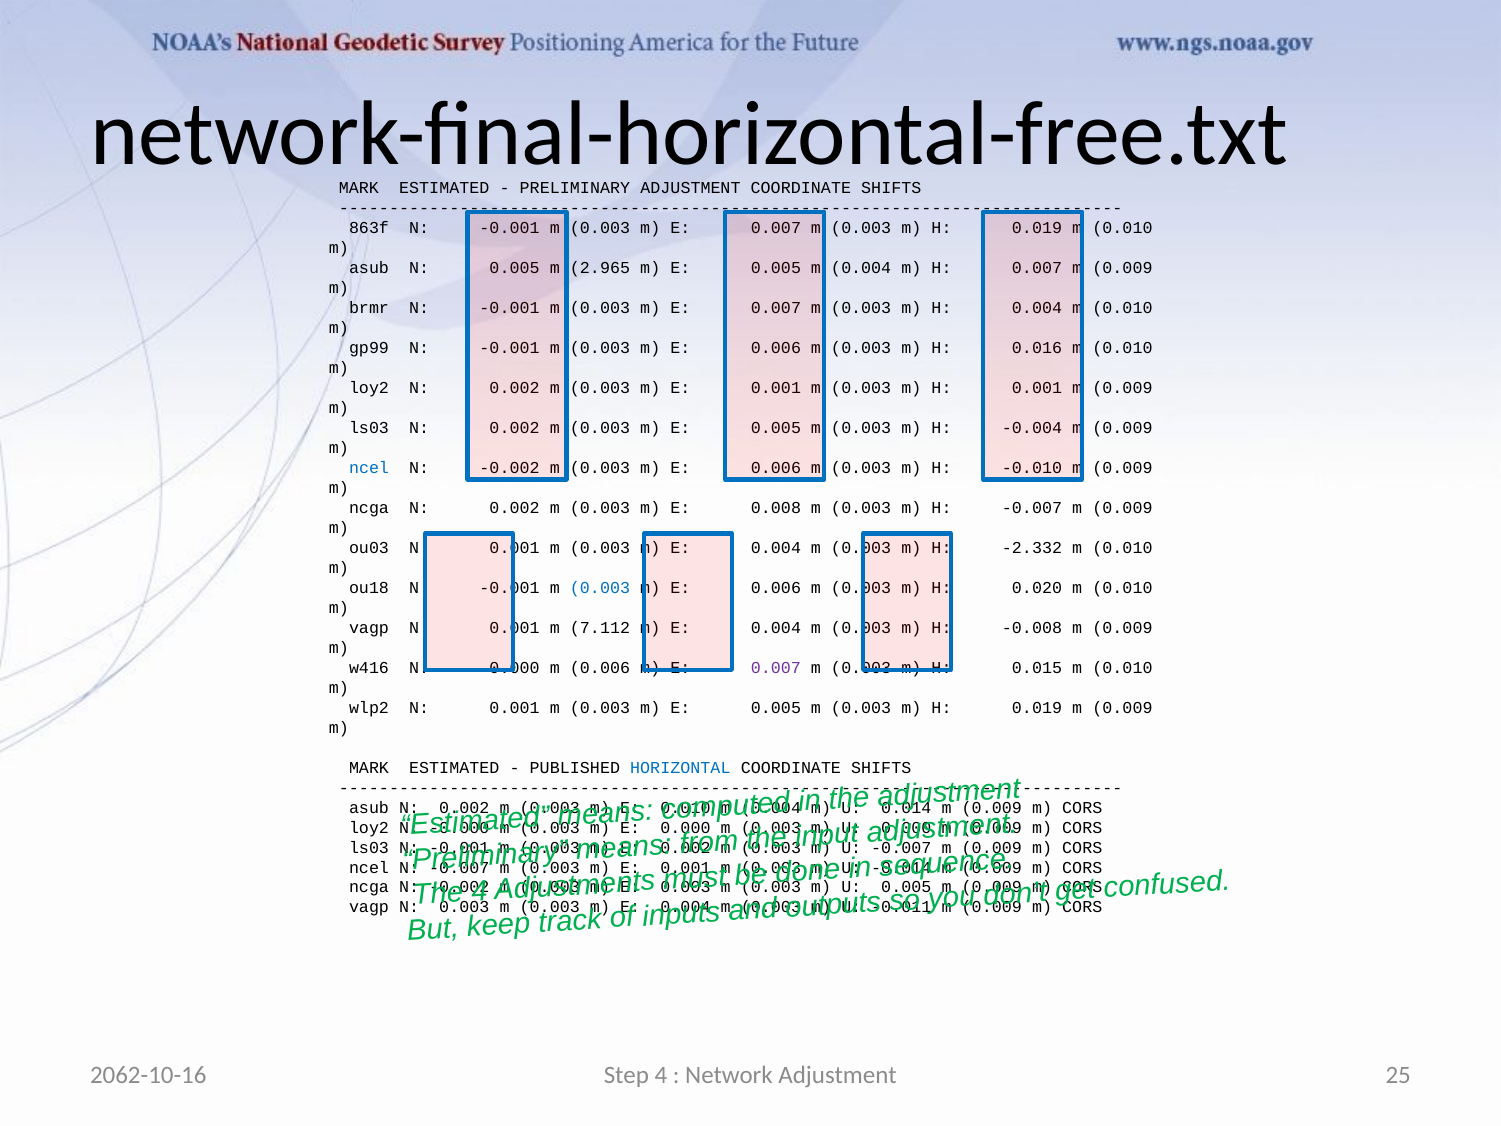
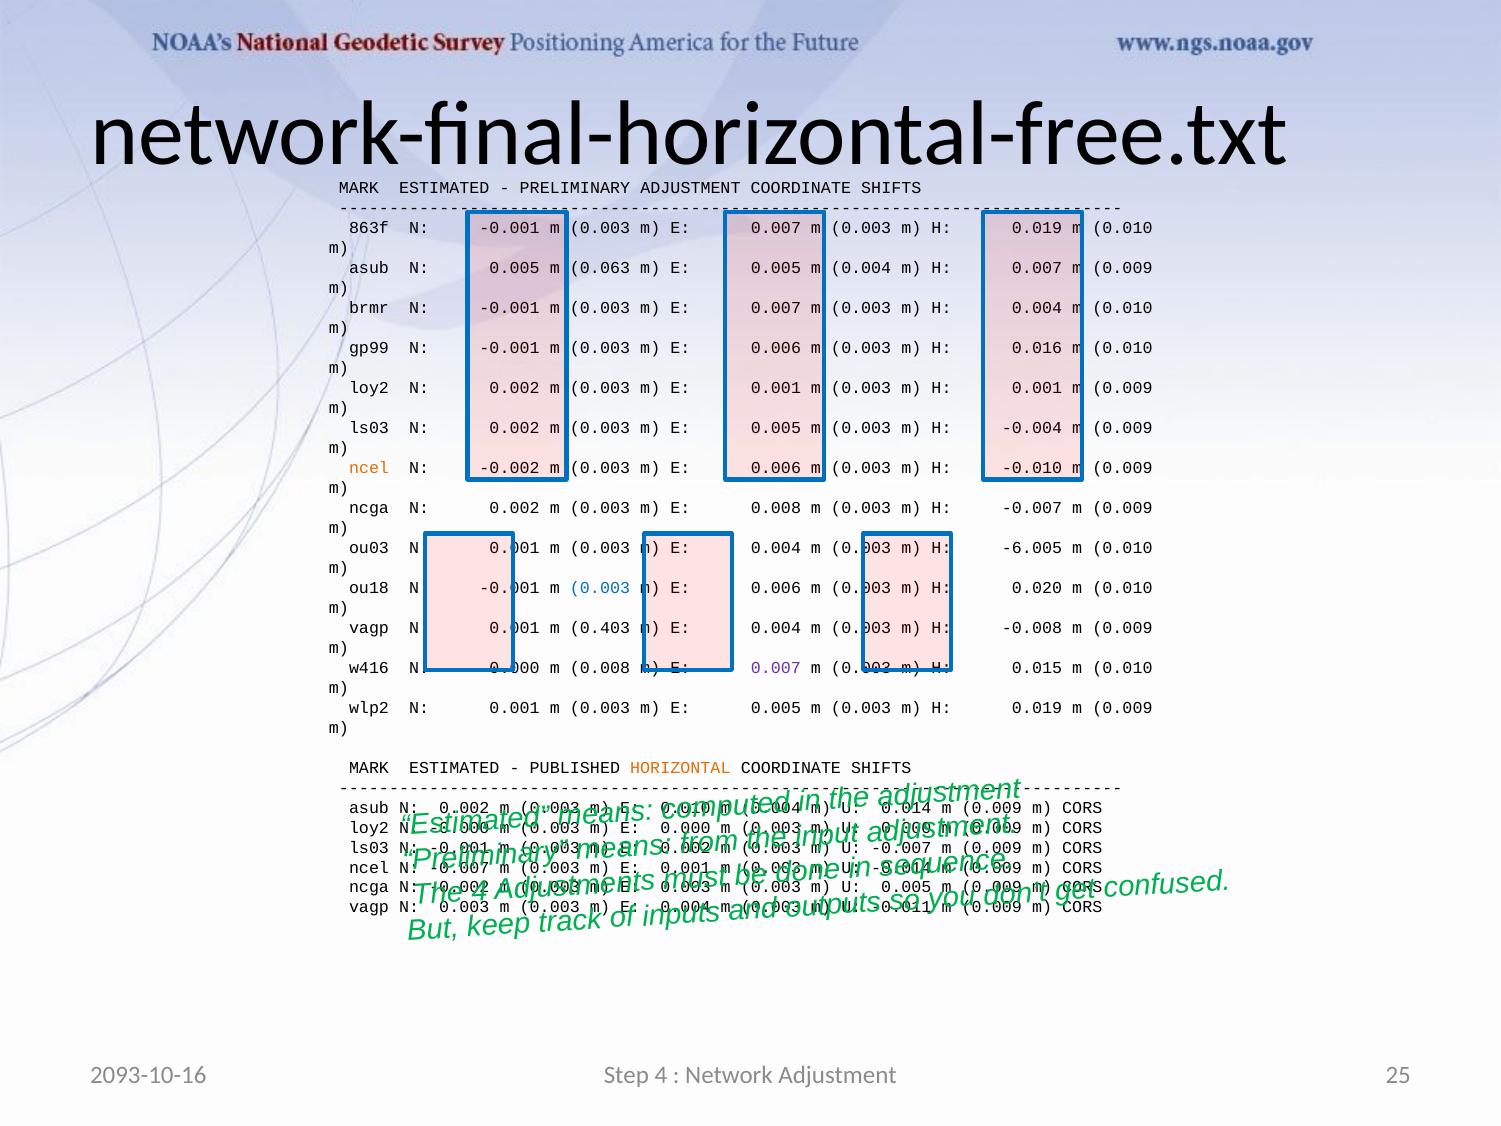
2.965: 2.965 -> 0.063
ncel at (369, 468) colour: blue -> orange
-2.332: -2.332 -> -6.005
7.112: 7.112 -> 0.403
m 0.006: 0.006 -> 0.008
HORIZONTAL colour: blue -> orange
2062-10-16: 2062-10-16 -> 2093-10-16
